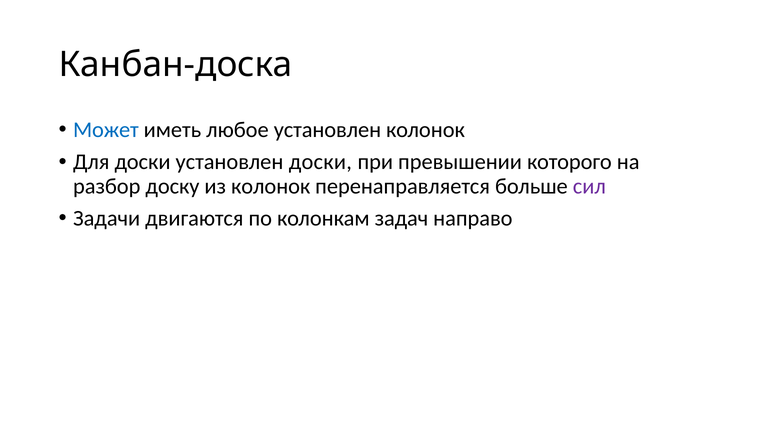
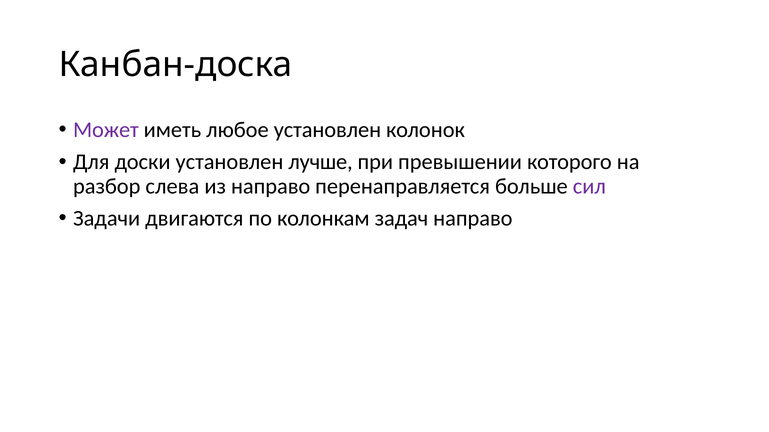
Может colour: blue -> purple
установлен доски: доски -> лучше
доску: доску -> слева
из колонок: колонок -> направо
